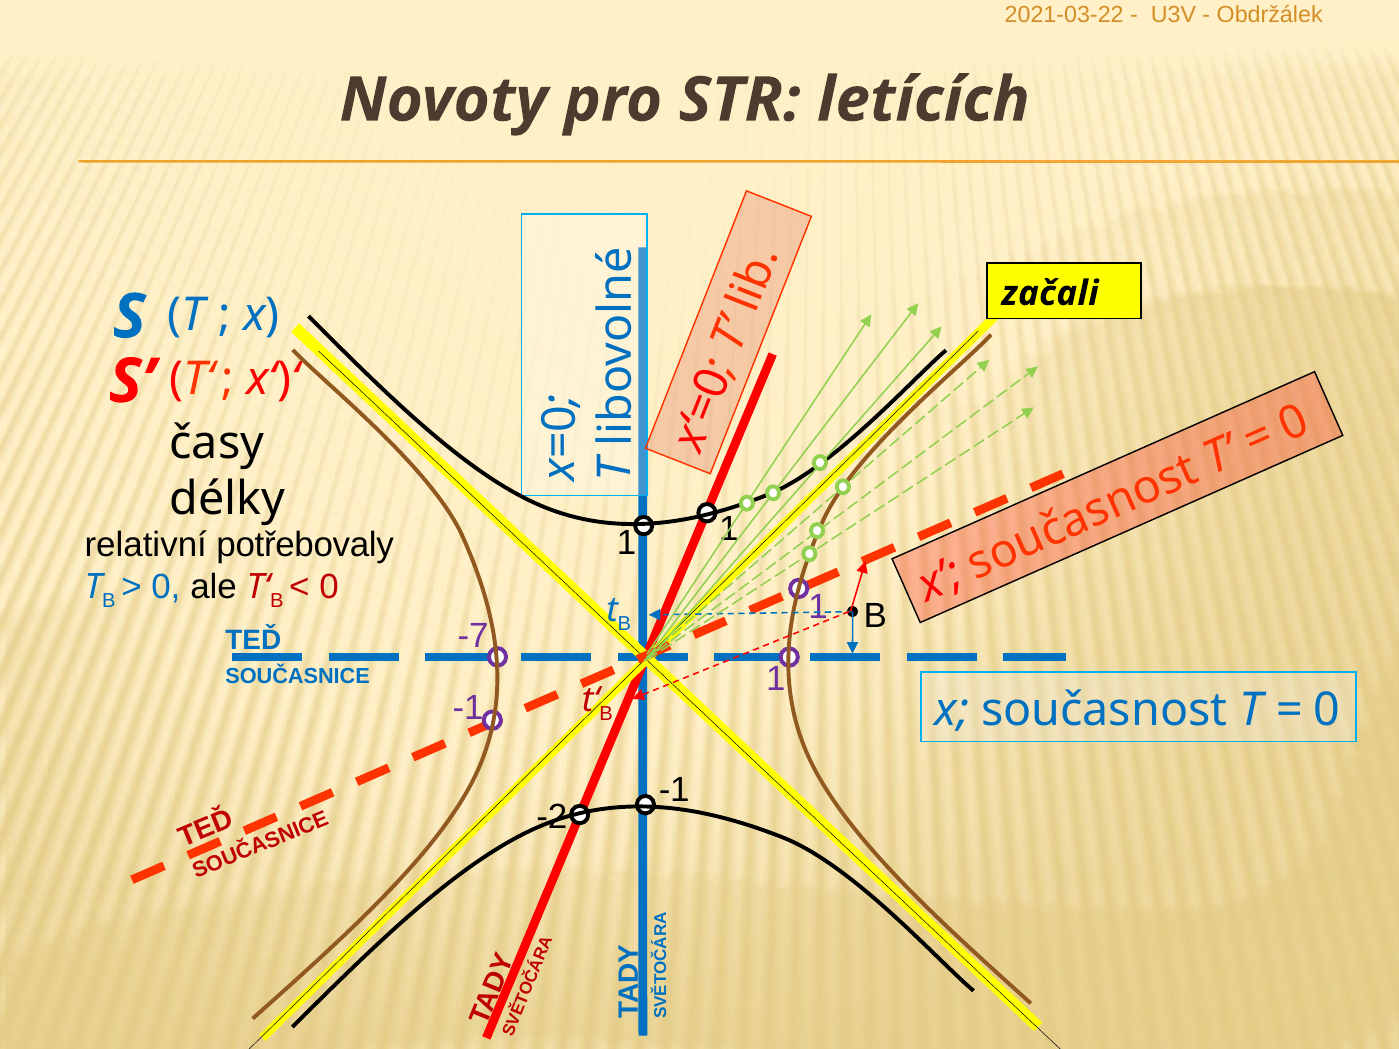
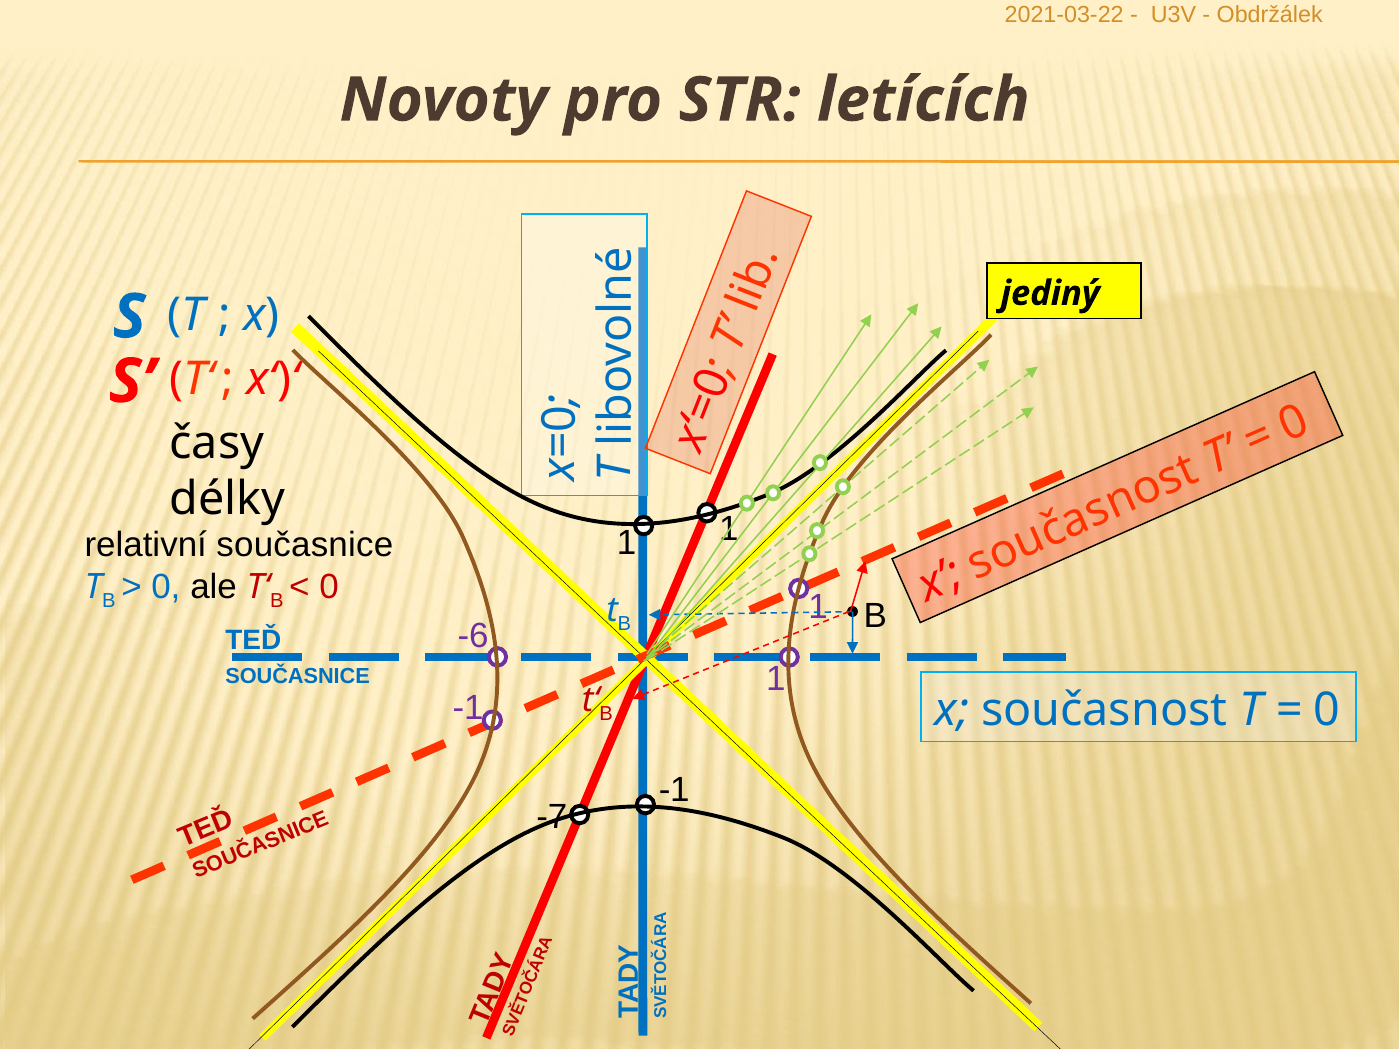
začali: začali -> jediný
relativní potřebovaly: potřebovaly -> současnice
-7: -7 -> -6
-2: -2 -> -7
